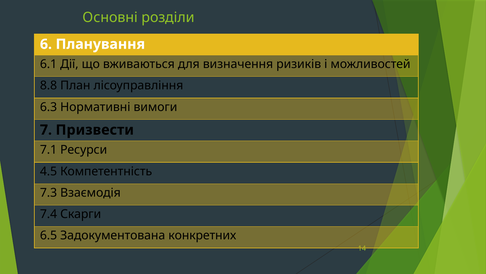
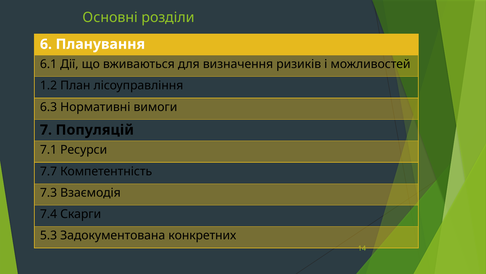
8.8: 8.8 -> 1.2
Призвести: Призвести -> Популяцій
4.5: 4.5 -> 7.7
6.5: 6.5 -> 5.3
